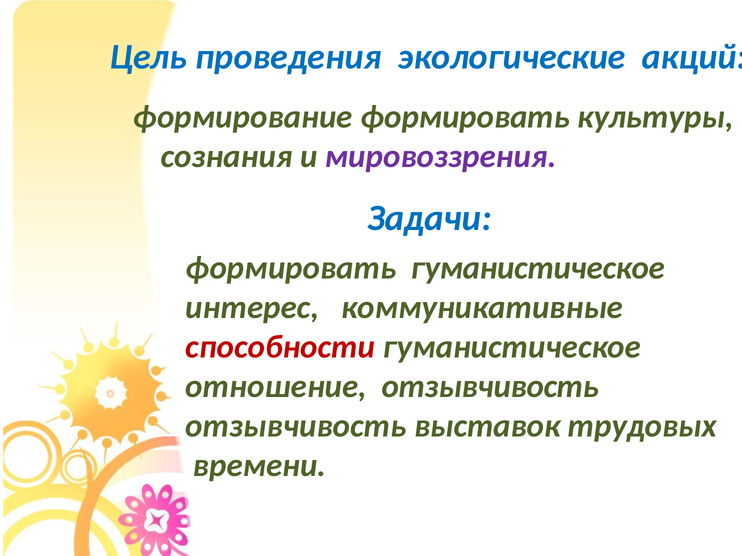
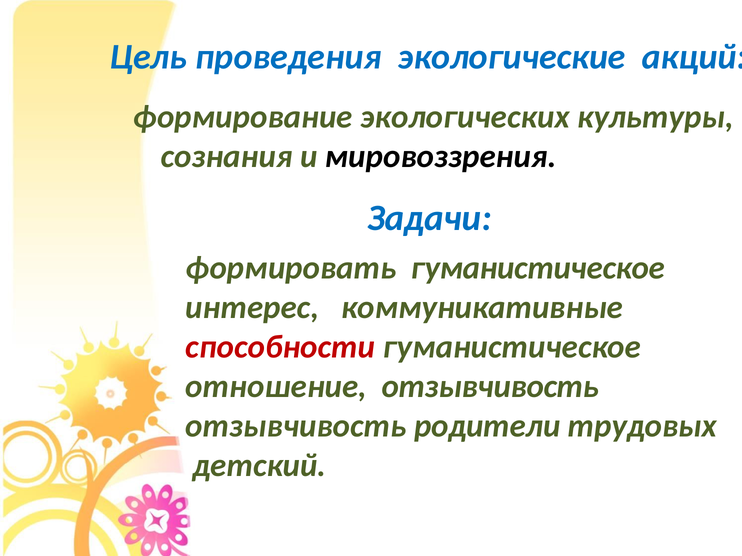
формирование формировать: формировать -> экологических
мировоззрения colour: purple -> black
выставок: выставок -> родители
времени: времени -> детский
